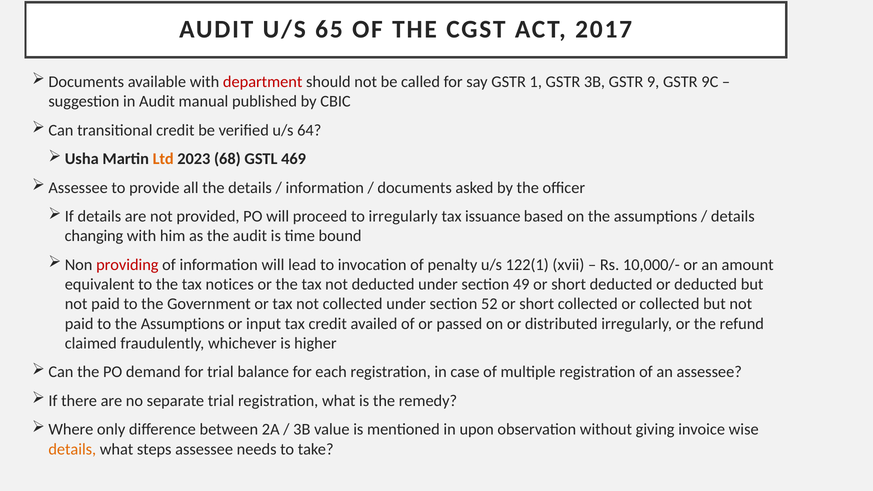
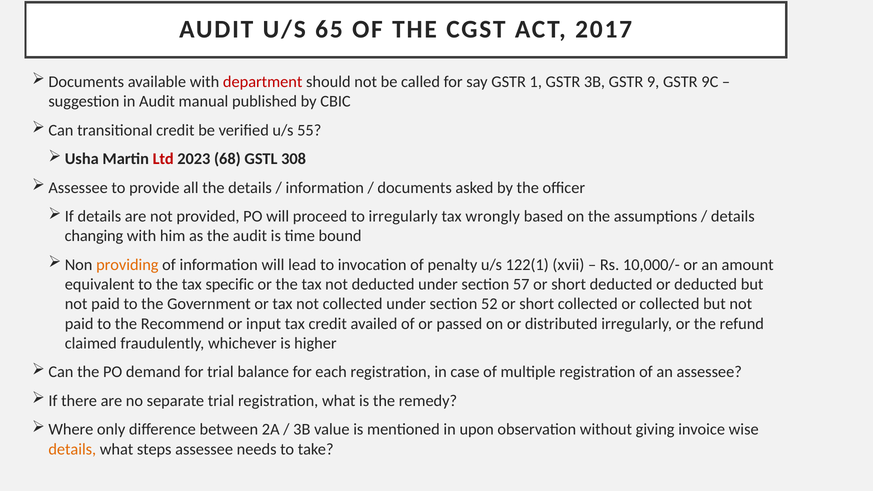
64: 64 -> 55
Ltd colour: orange -> red
469: 469 -> 308
issuance: issuance -> wrongly
providing colour: red -> orange
notices: notices -> specific
49: 49 -> 57
to the Assumptions: Assumptions -> Recommend
